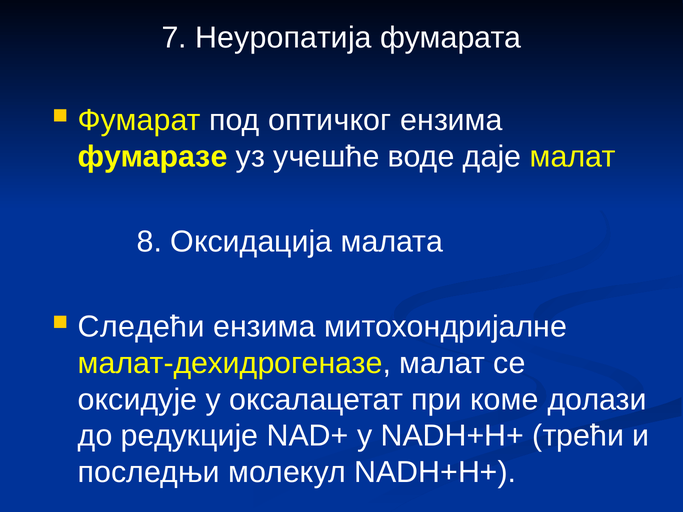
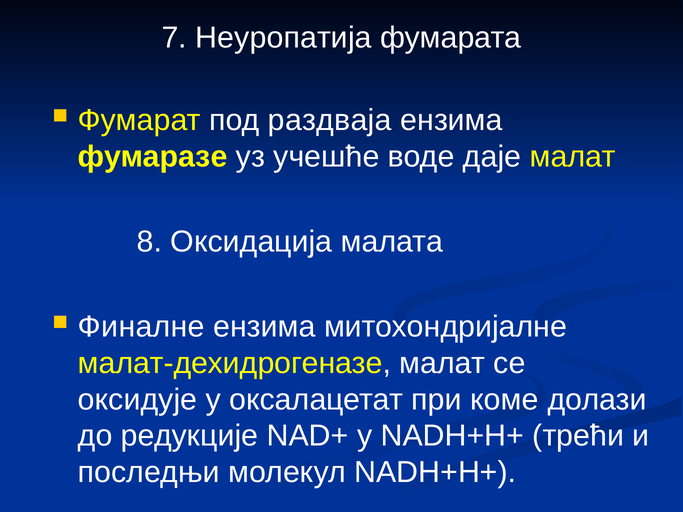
оптичког: оптичког -> раздваја
Следећи: Следећи -> Финалне
